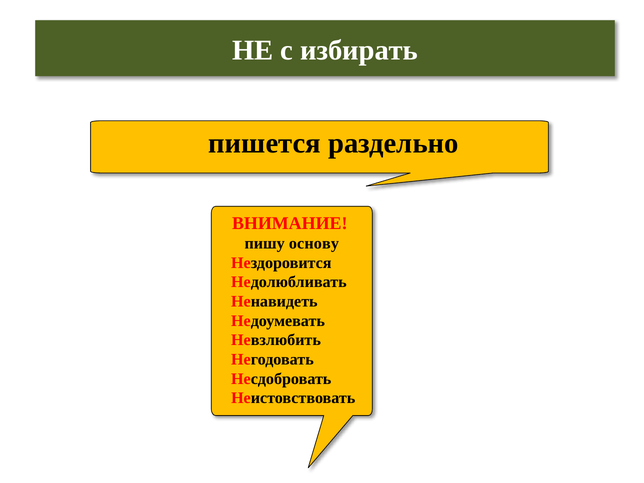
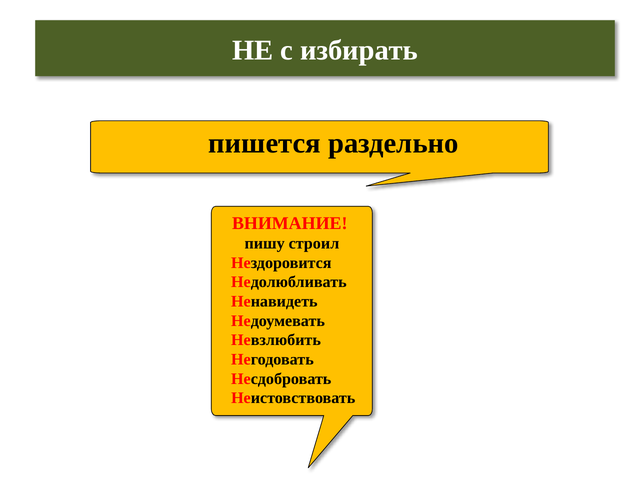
основу: основу -> строил
